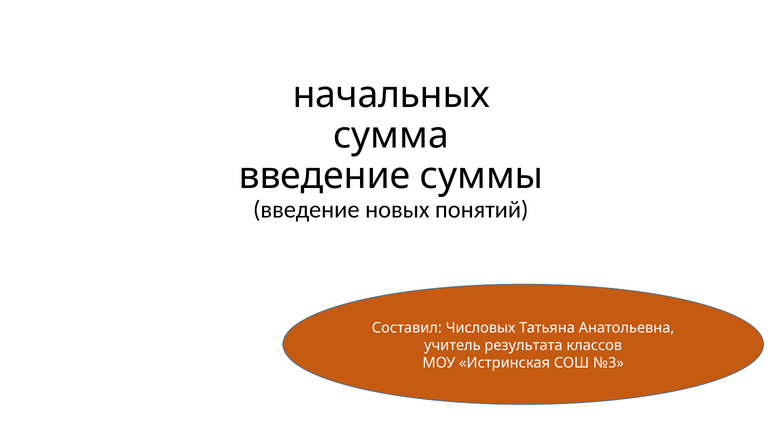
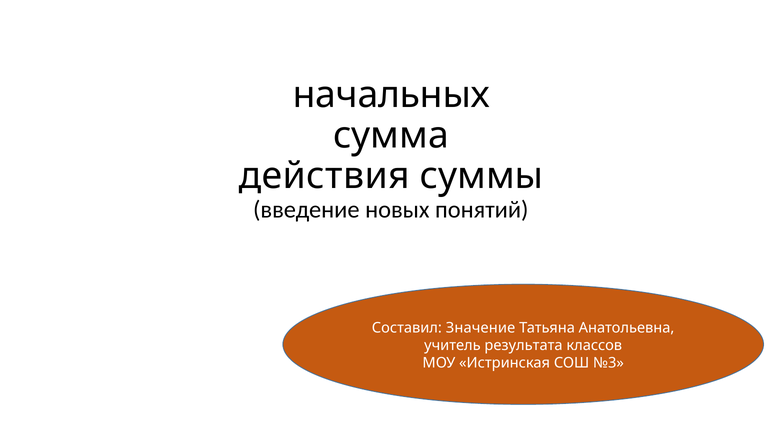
введение at (324, 176): введение -> действия
Числовых: Числовых -> Значение
